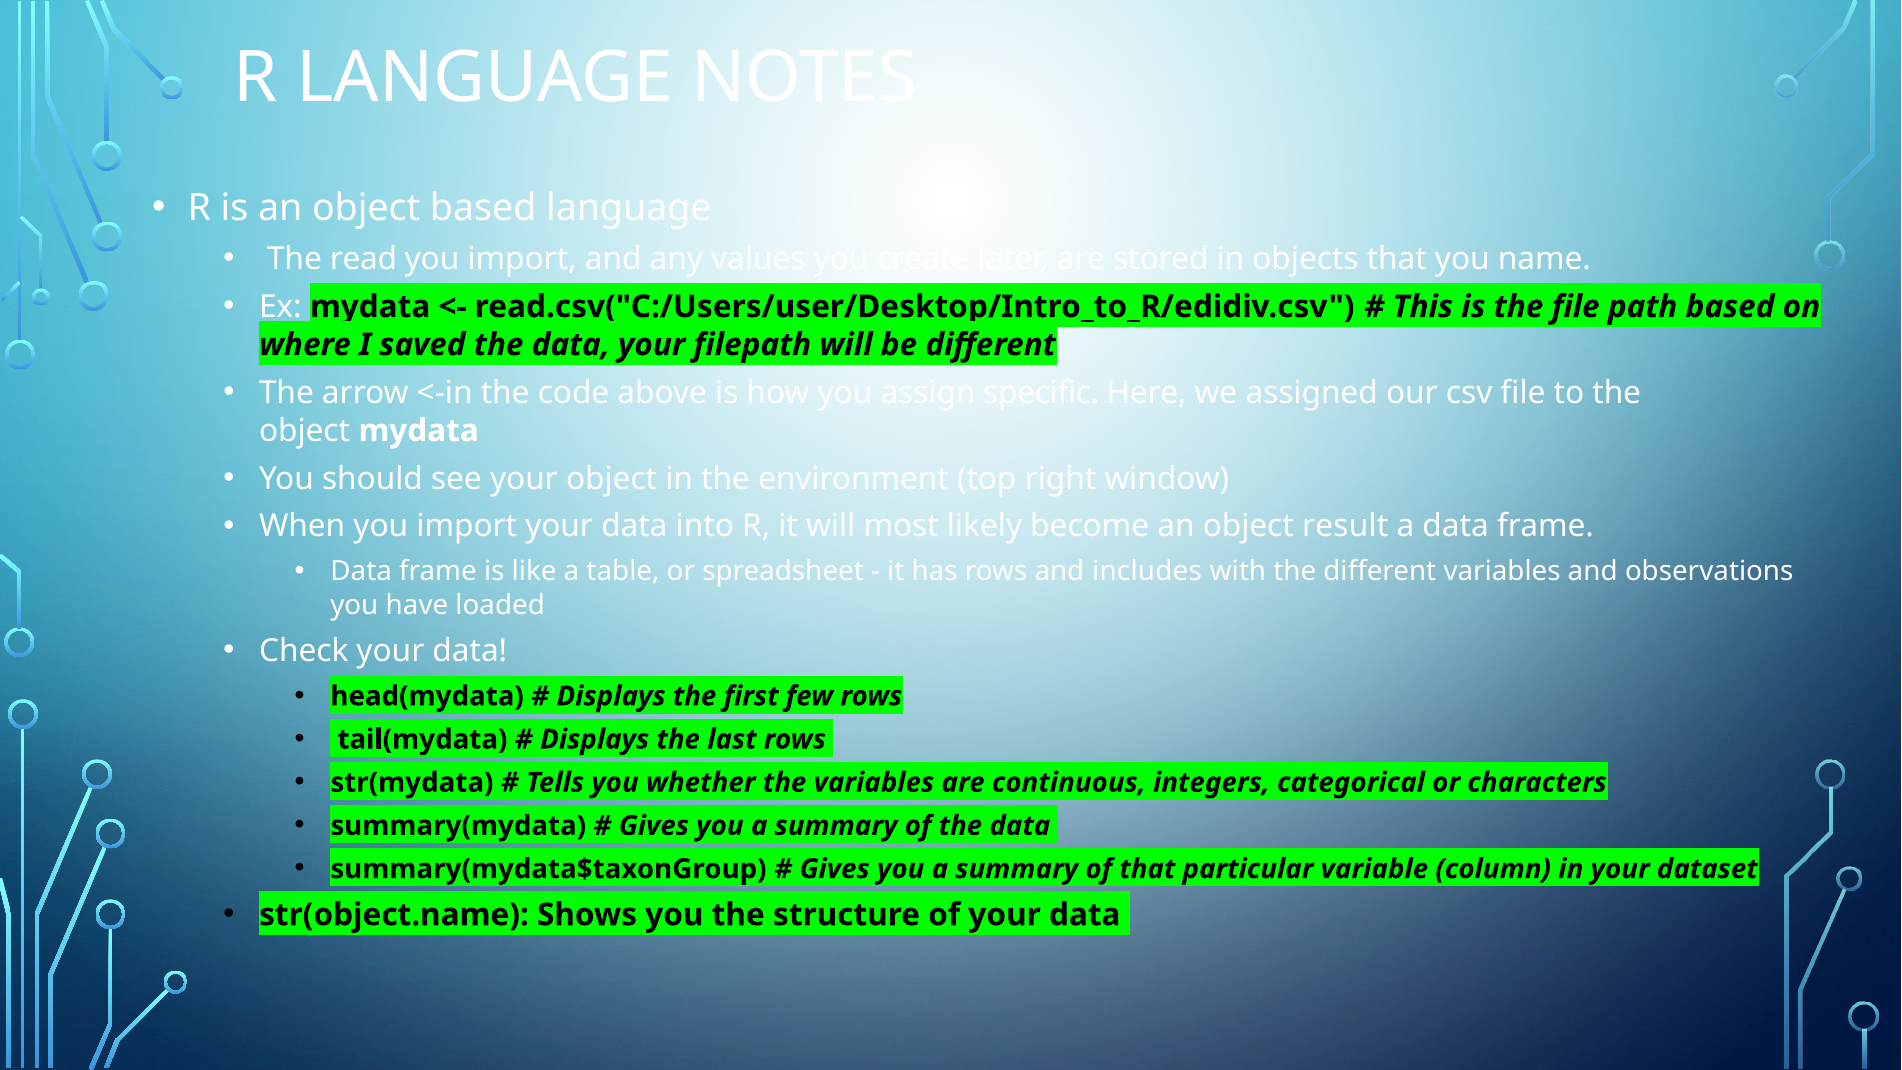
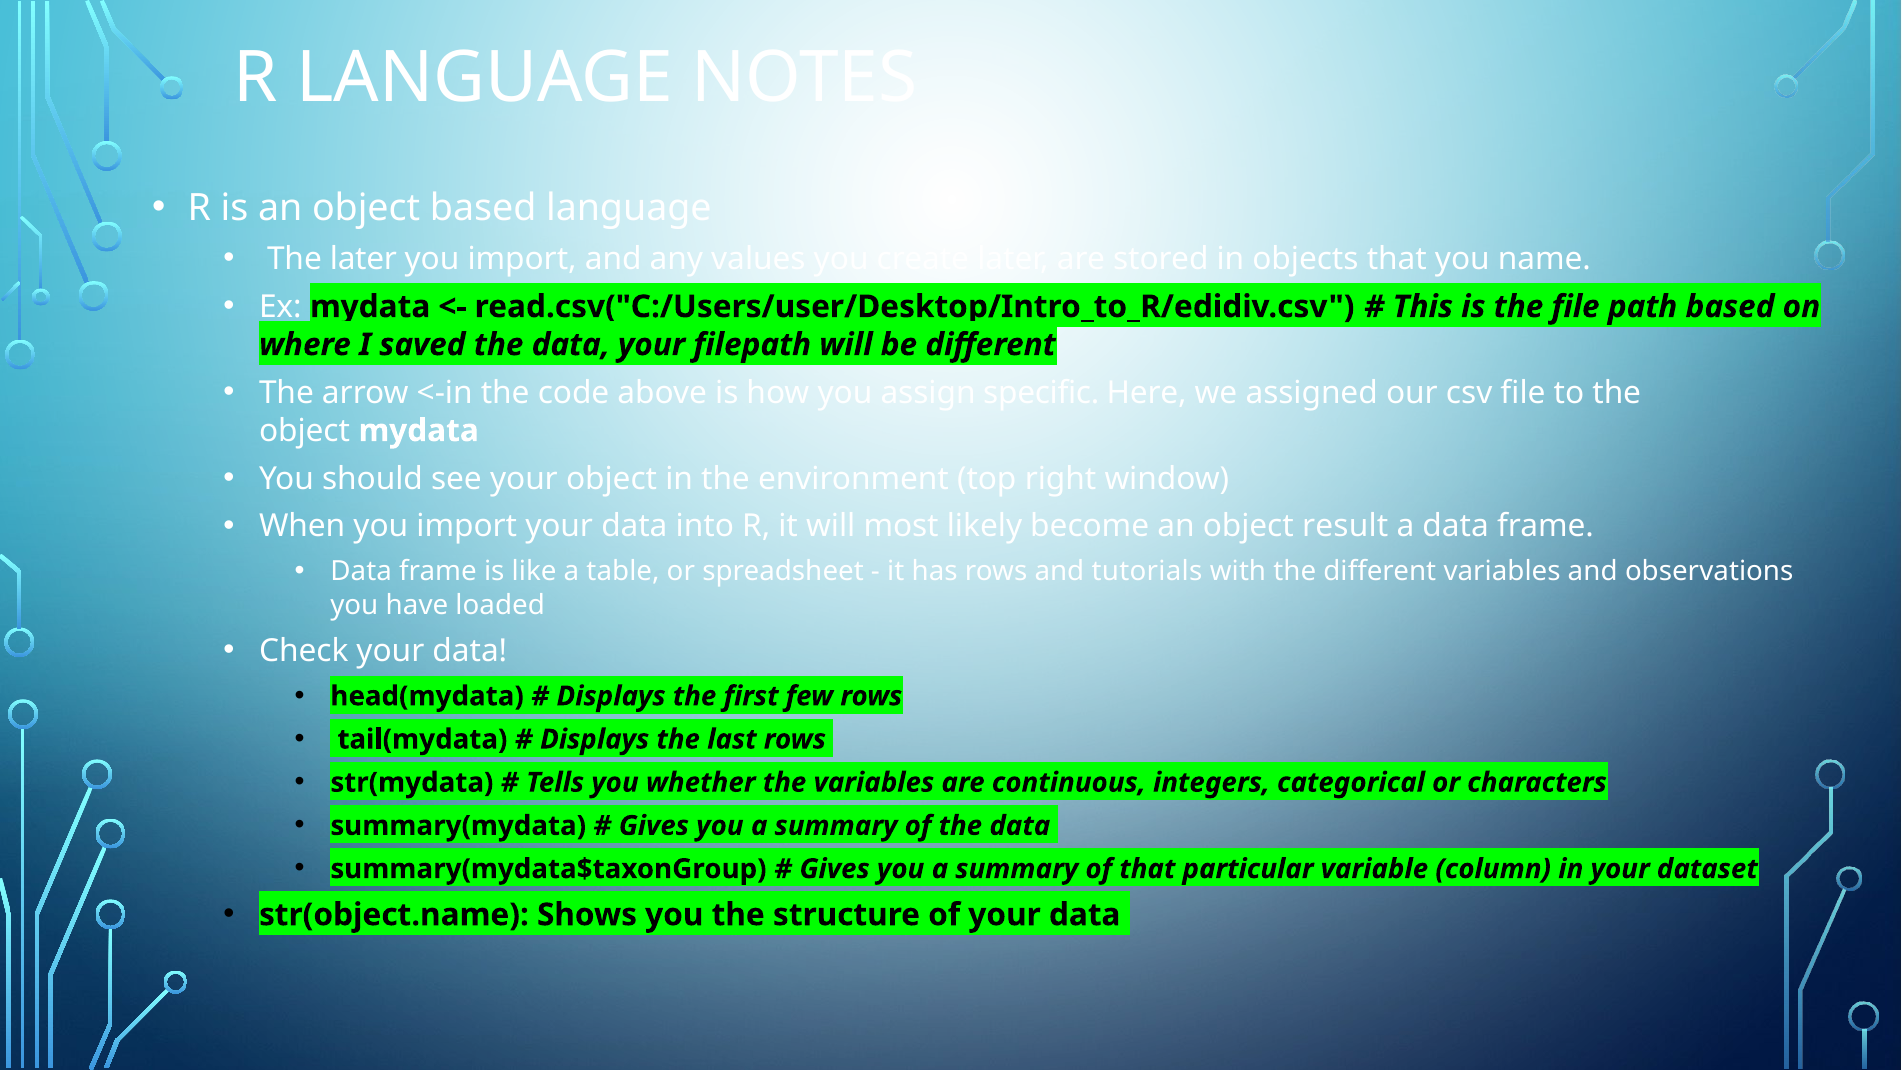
The read: read -> later
includes: includes -> tutorials
